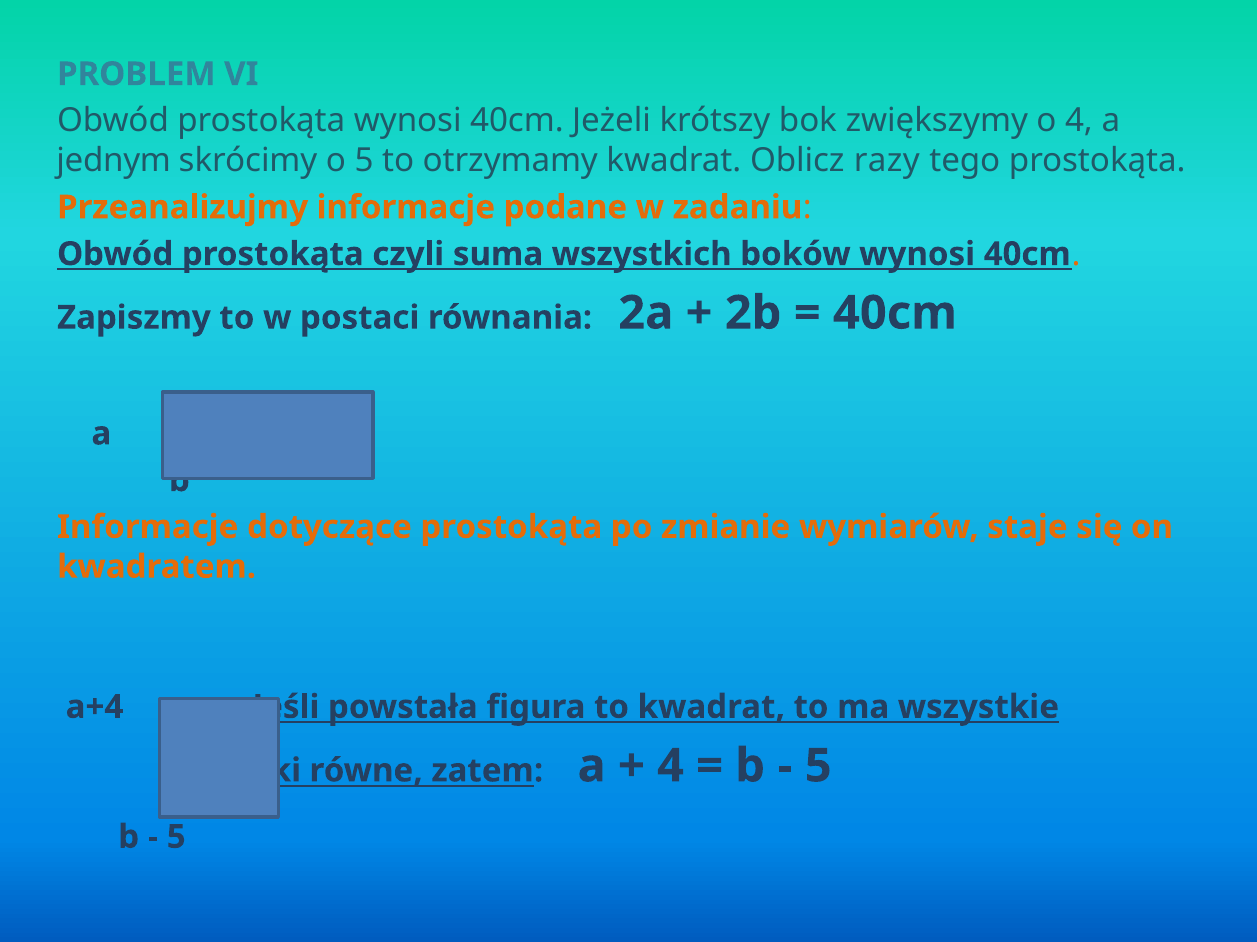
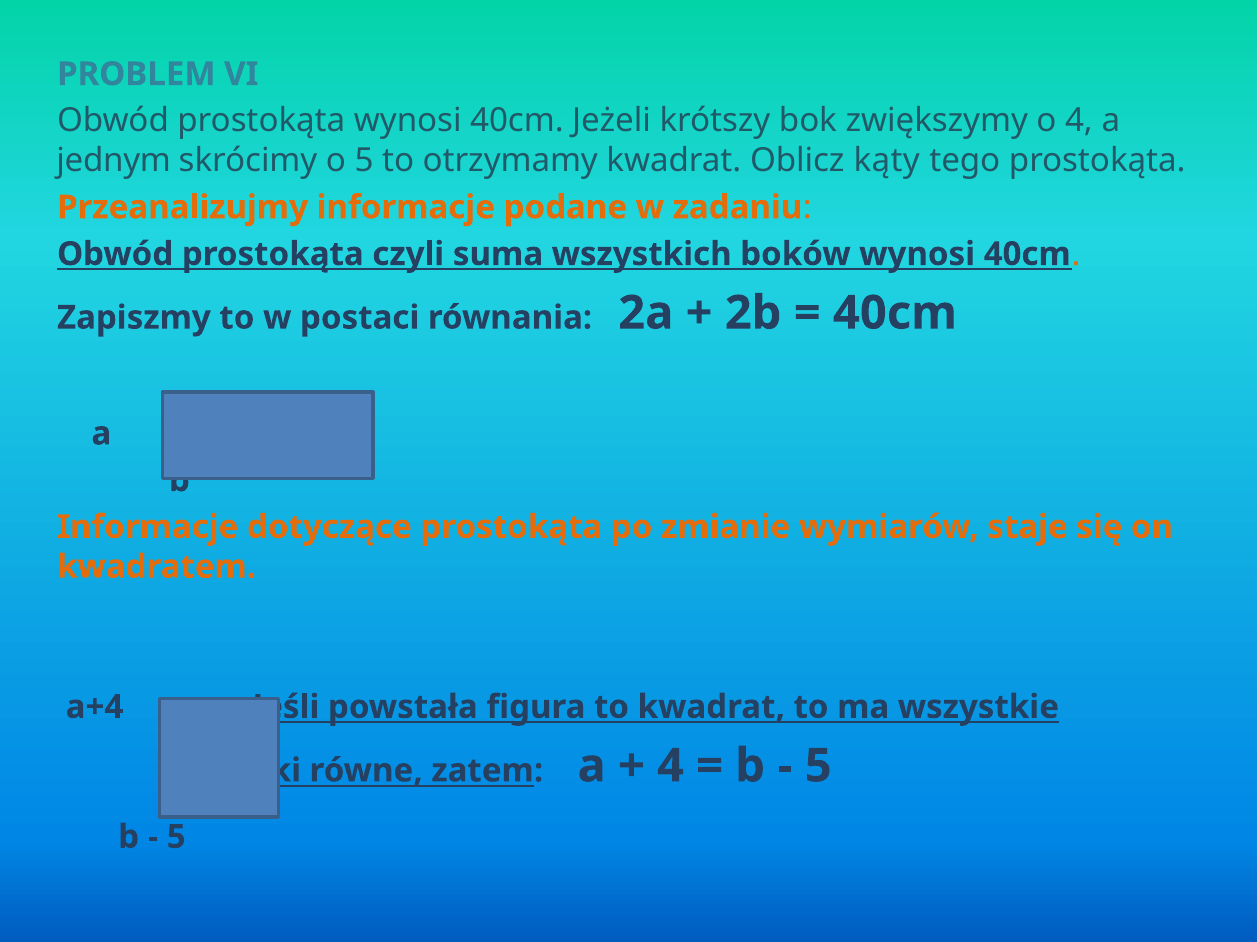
razy: razy -> kąty
